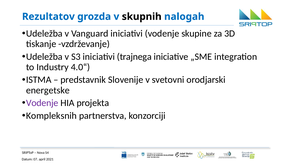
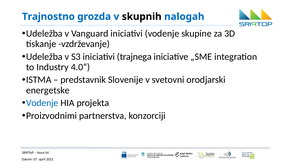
Rezultatov: Rezultatov -> Trajnostno
Vodenje at (42, 103) colour: purple -> blue
Kompleksnih: Kompleksnih -> Proizvodnimi
